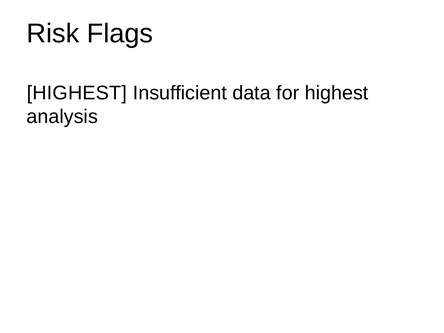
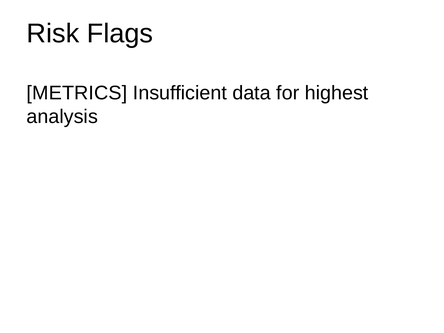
HIGHEST at (77, 93): HIGHEST -> METRICS
